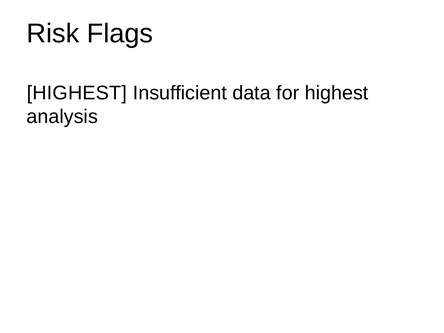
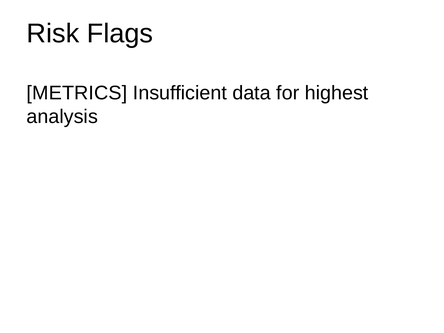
HIGHEST at (77, 93): HIGHEST -> METRICS
